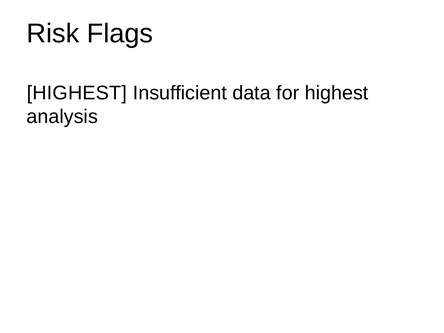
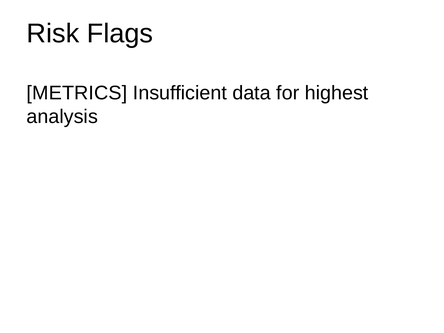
HIGHEST at (77, 93): HIGHEST -> METRICS
